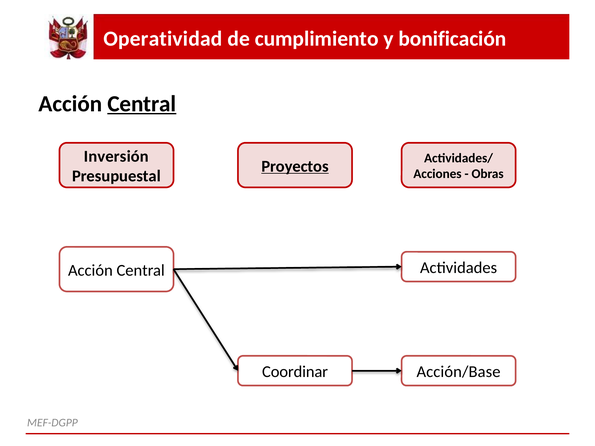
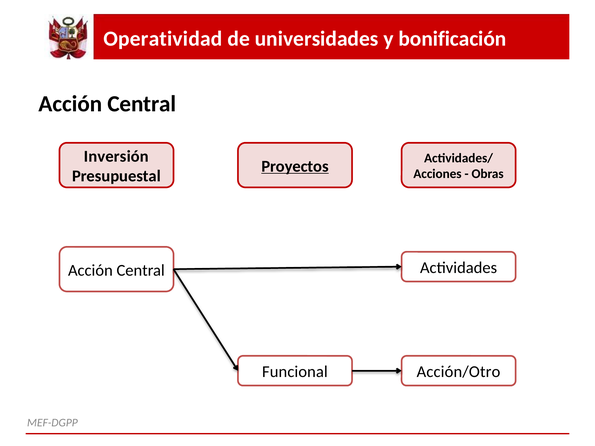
cumplimiento: cumplimiento -> universidades
Central at (142, 104) underline: present -> none
Coordinar: Coordinar -> Funcional
Acción/Base: Acción/Base -> Acción/Otro
